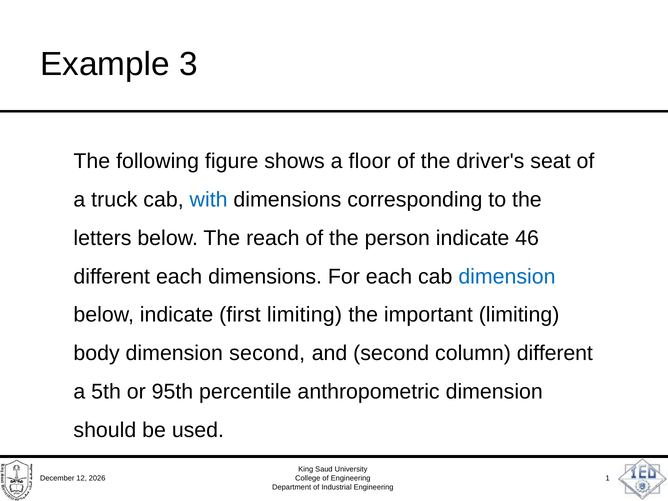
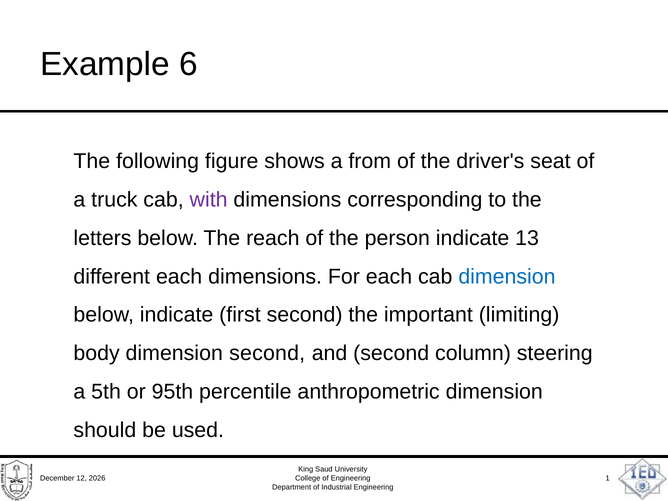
3: 3 -> 6
floor: floor -> from
with colour: blue -> purple
46: 46 -> 13
first limiting: limiting -> second
column different: different -> steering
